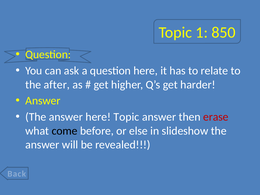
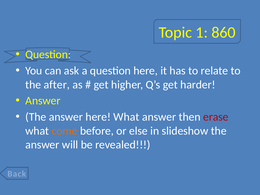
850: 850 -> 860
here Topic: Topic -> What
come colour: black -> orange
